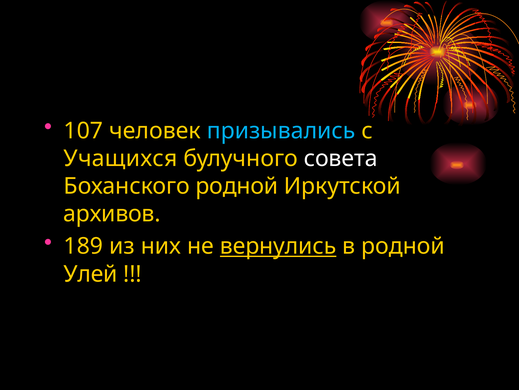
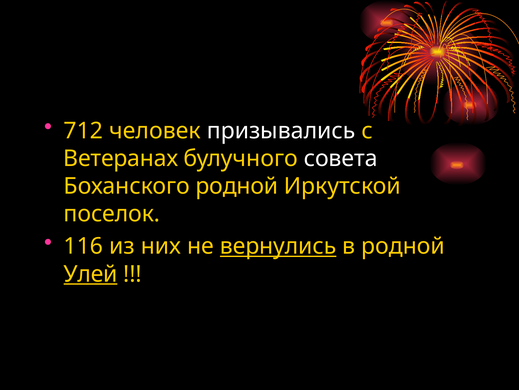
107: 107 -> 712
призывались colour: light blue -> white
Учащихся: Учащихся -> Ветеранах
архивов: архивов -> поселок
189: 189 -> 116
Улей underline: none -> present
